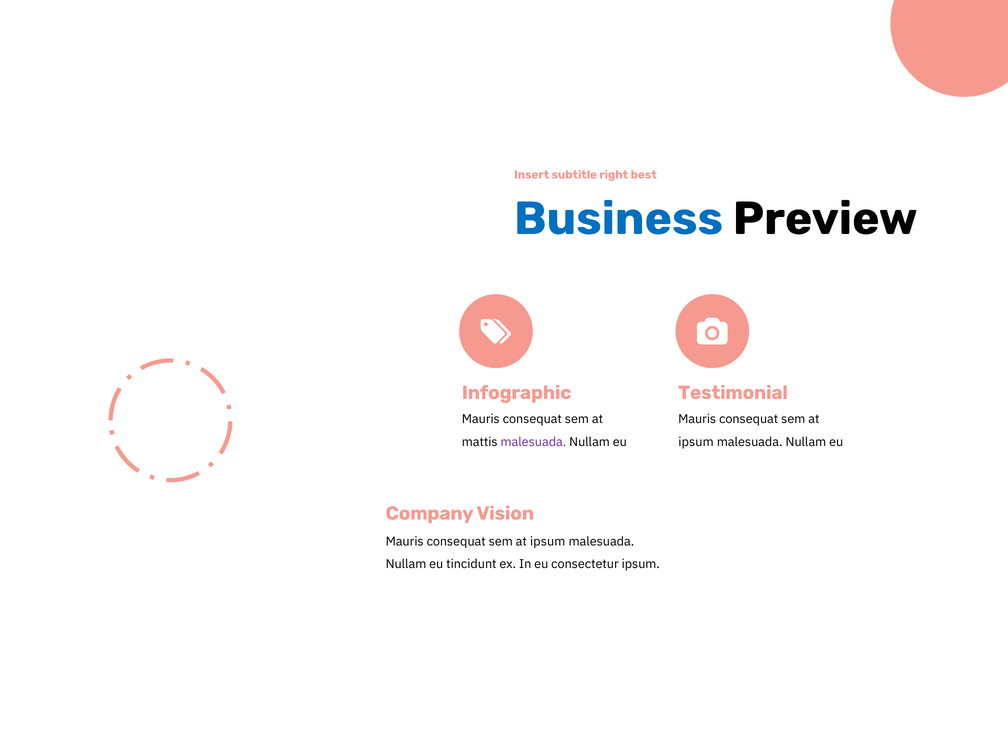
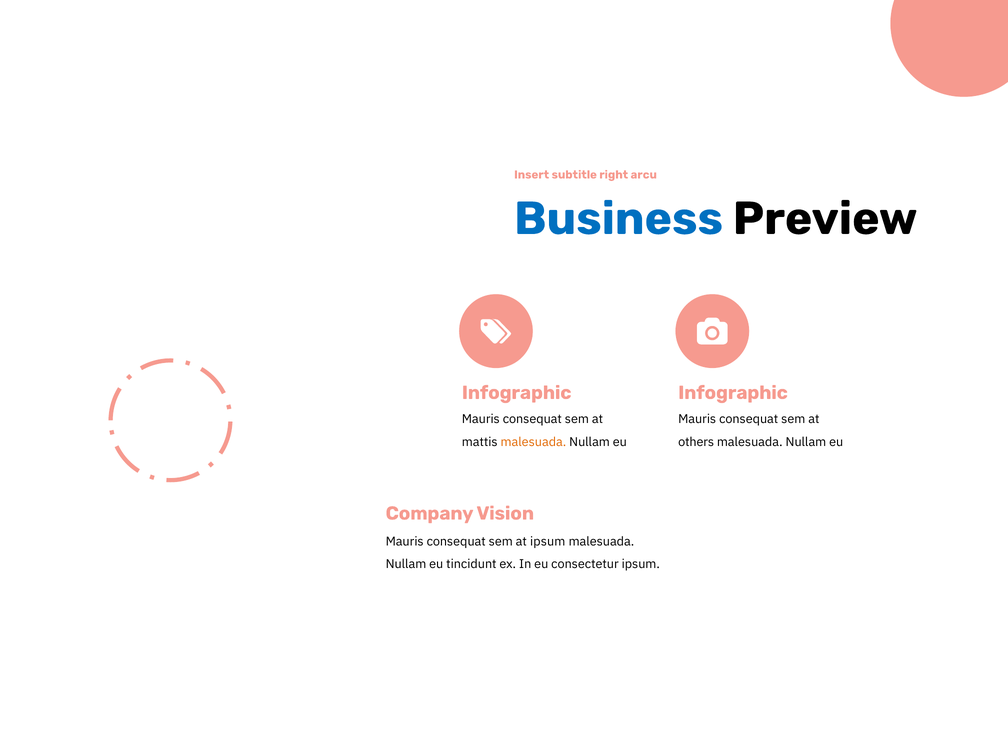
best: best -> arcu
Testimonial at (733, 393): Testimonial -> Infographic
malesuada at (533, 442) colour: purple -> orange
ipsum at (696, 442): ipsum -> others
